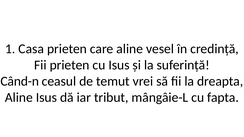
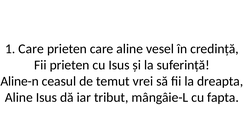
1 Casa: Casa -> Care
Când-n: Când-n -> Aline-n
